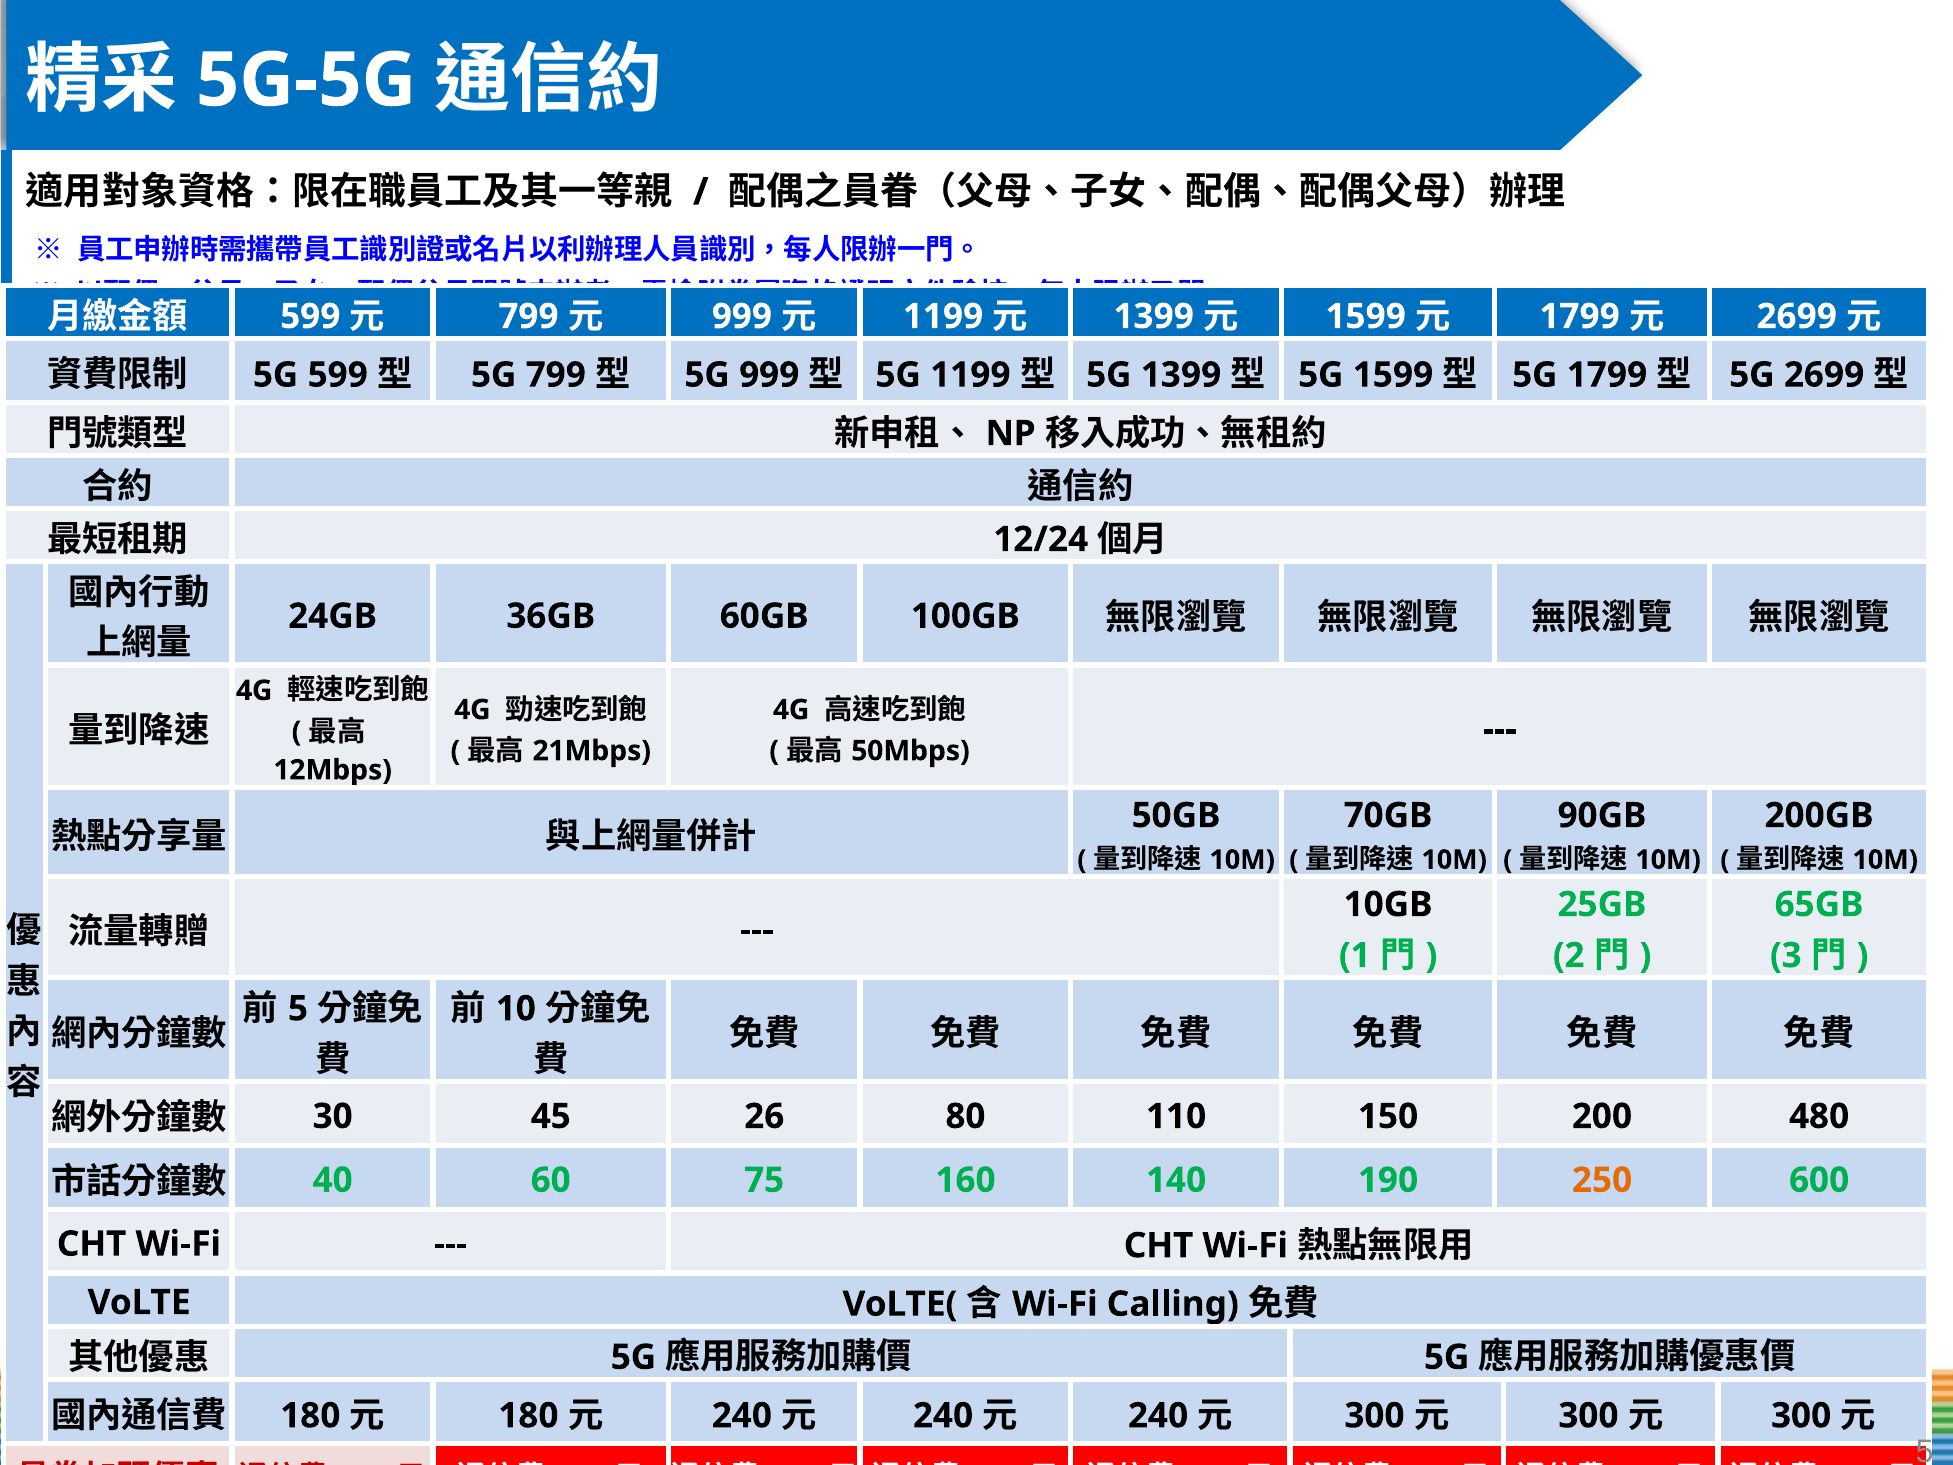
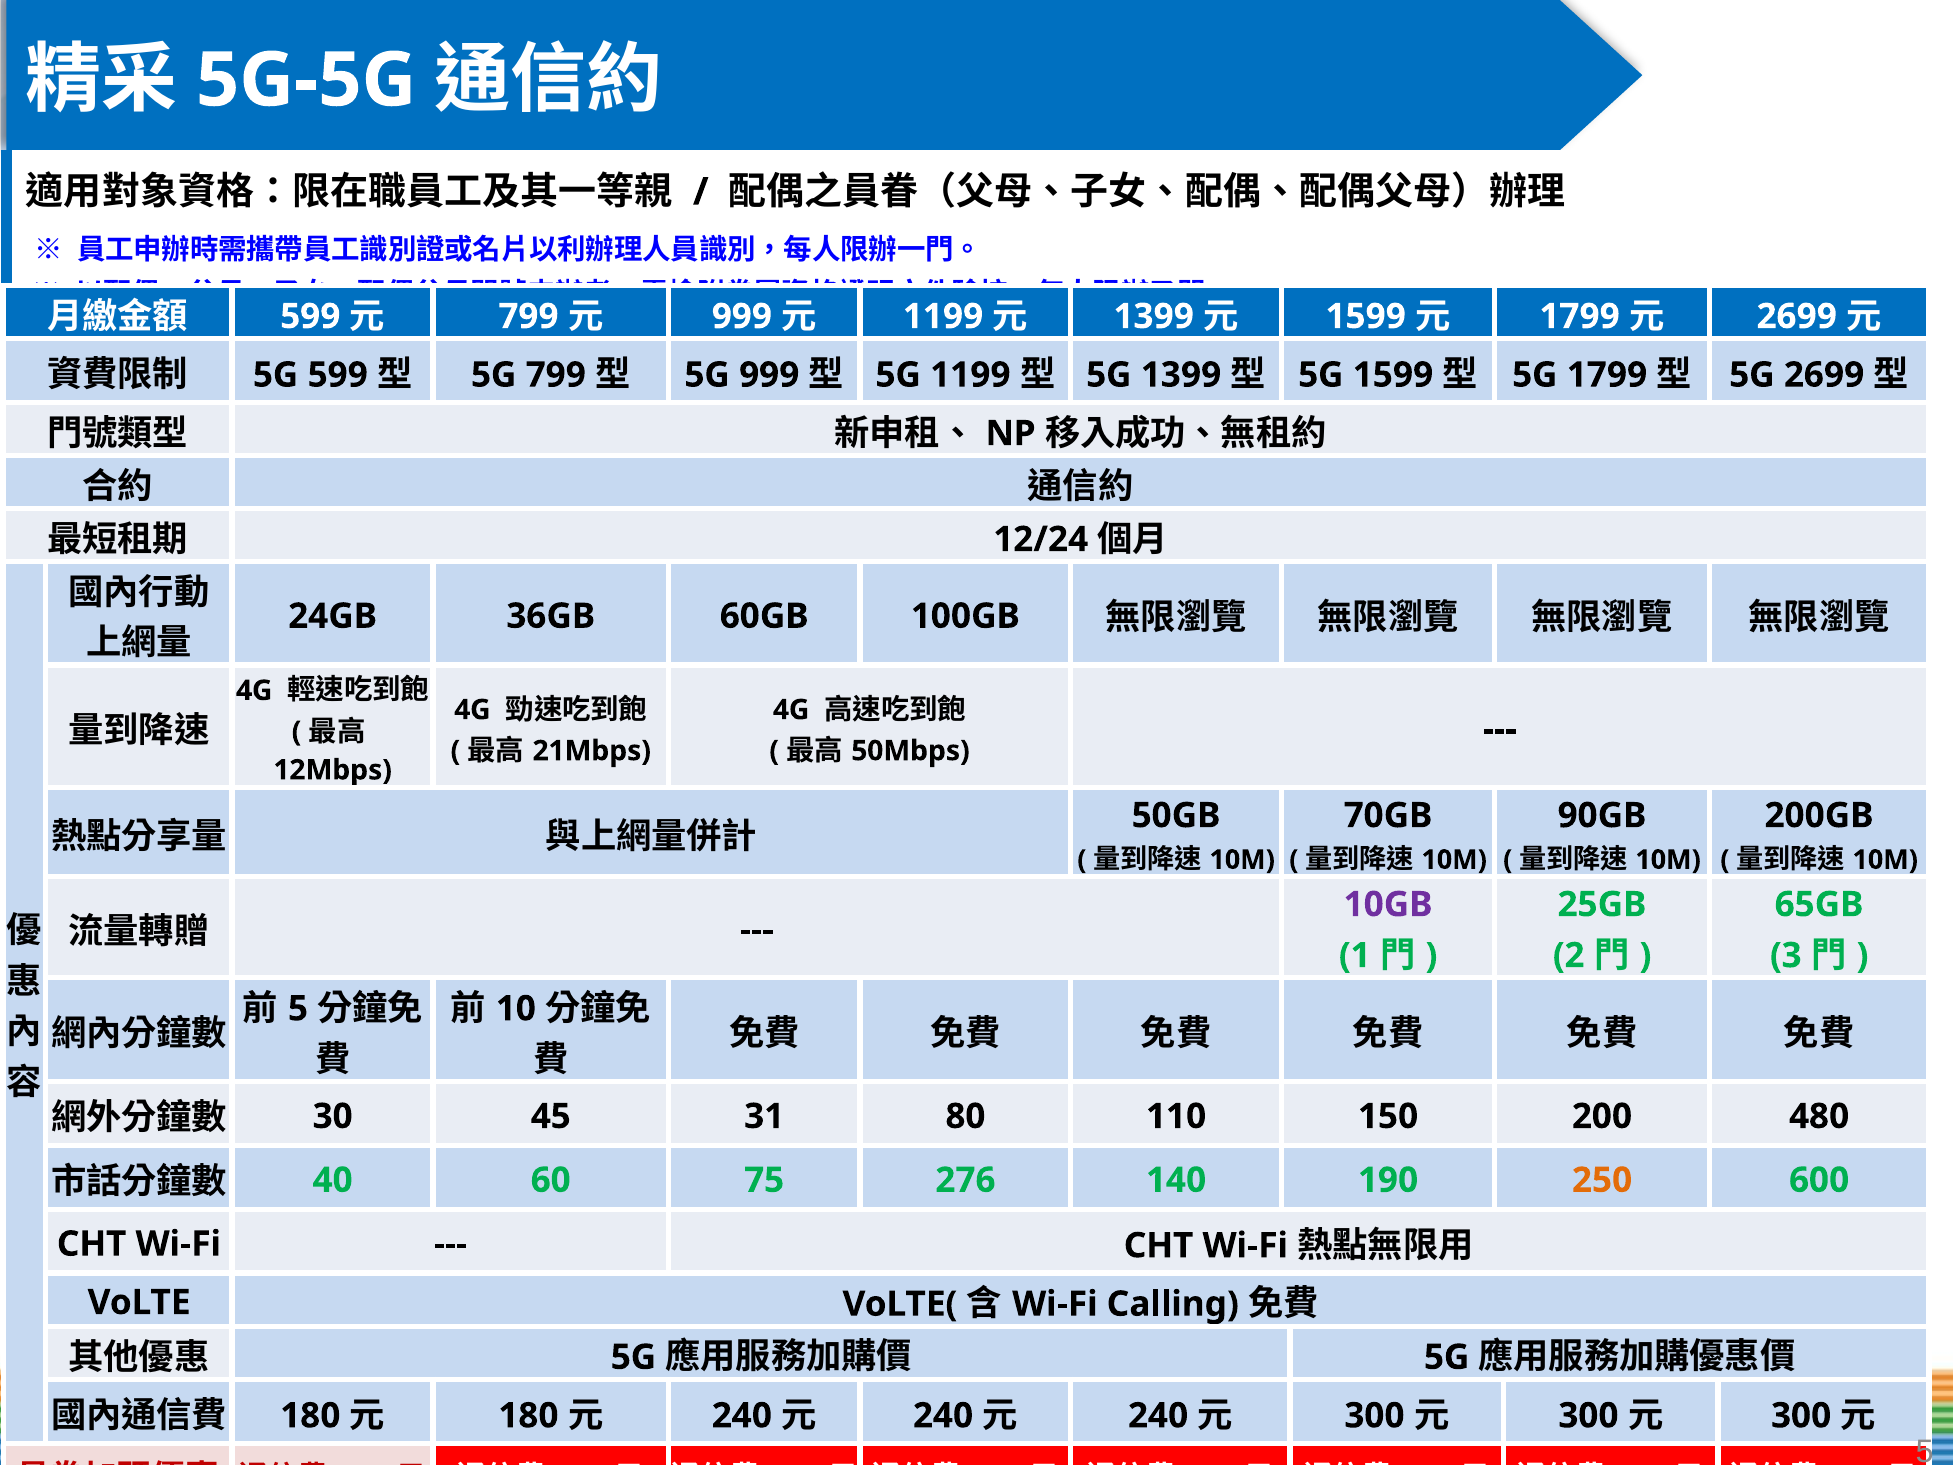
10GB colour: black -> purple
26: 26 -> 31
160: 160 -> 276
